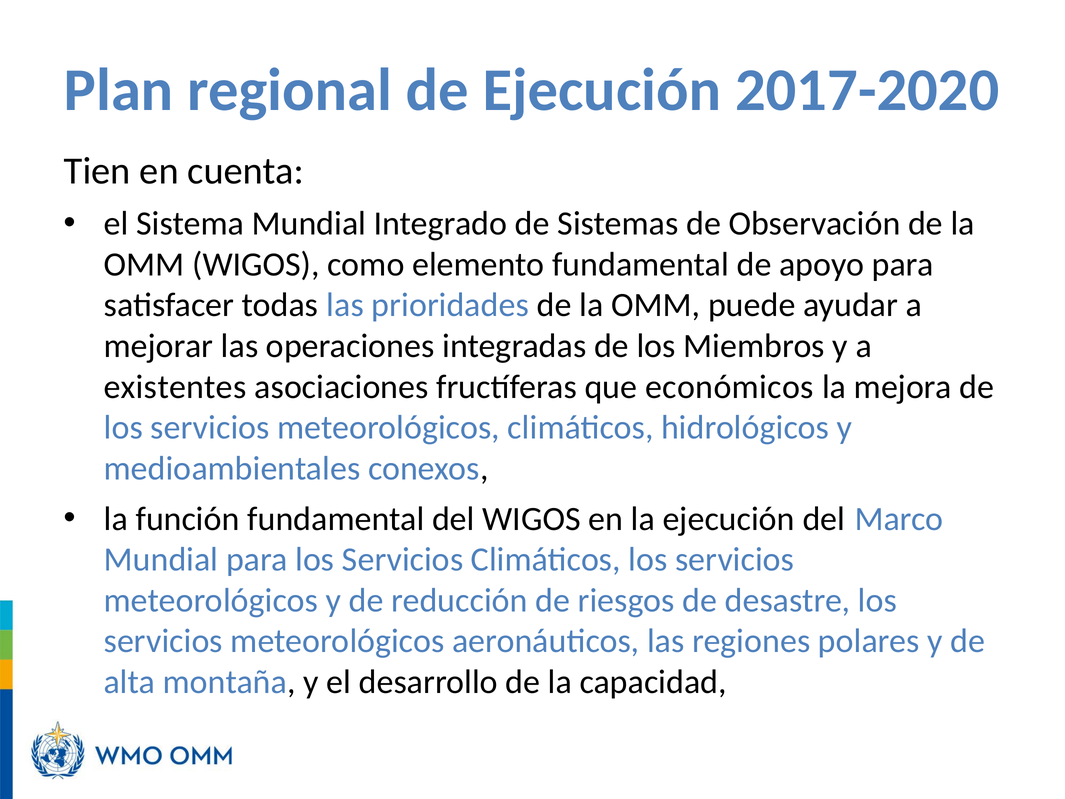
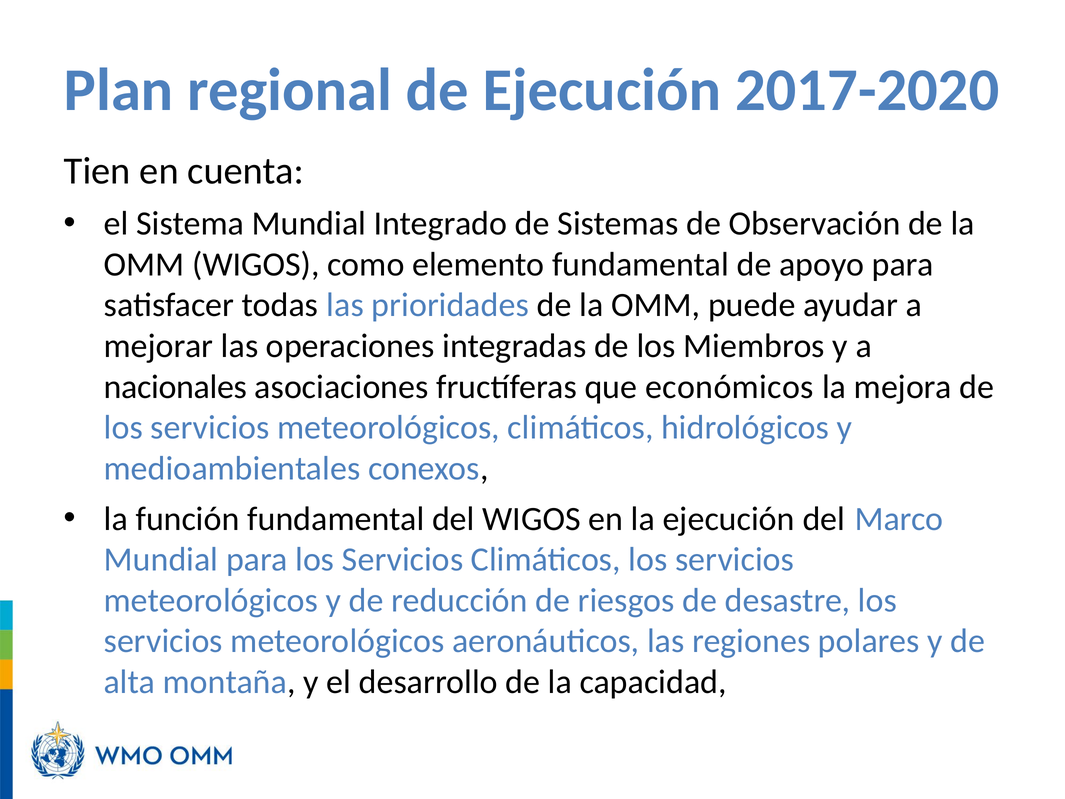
existentes: existentes -> nacionales
